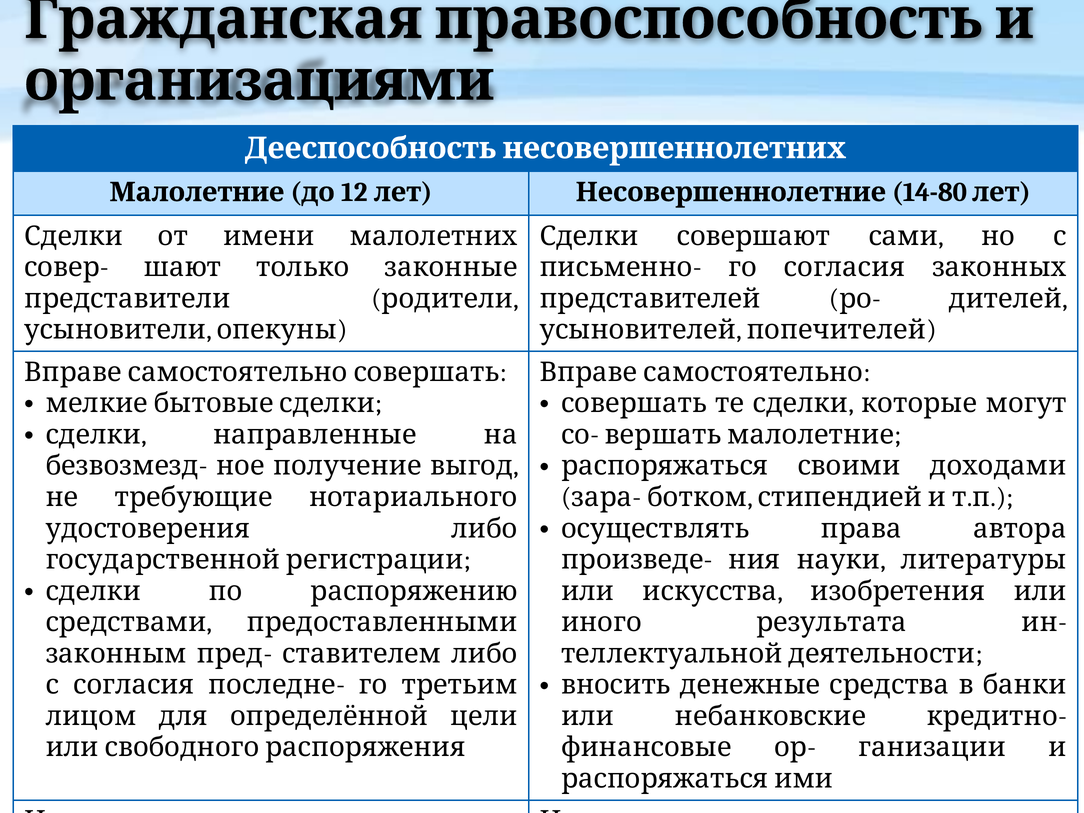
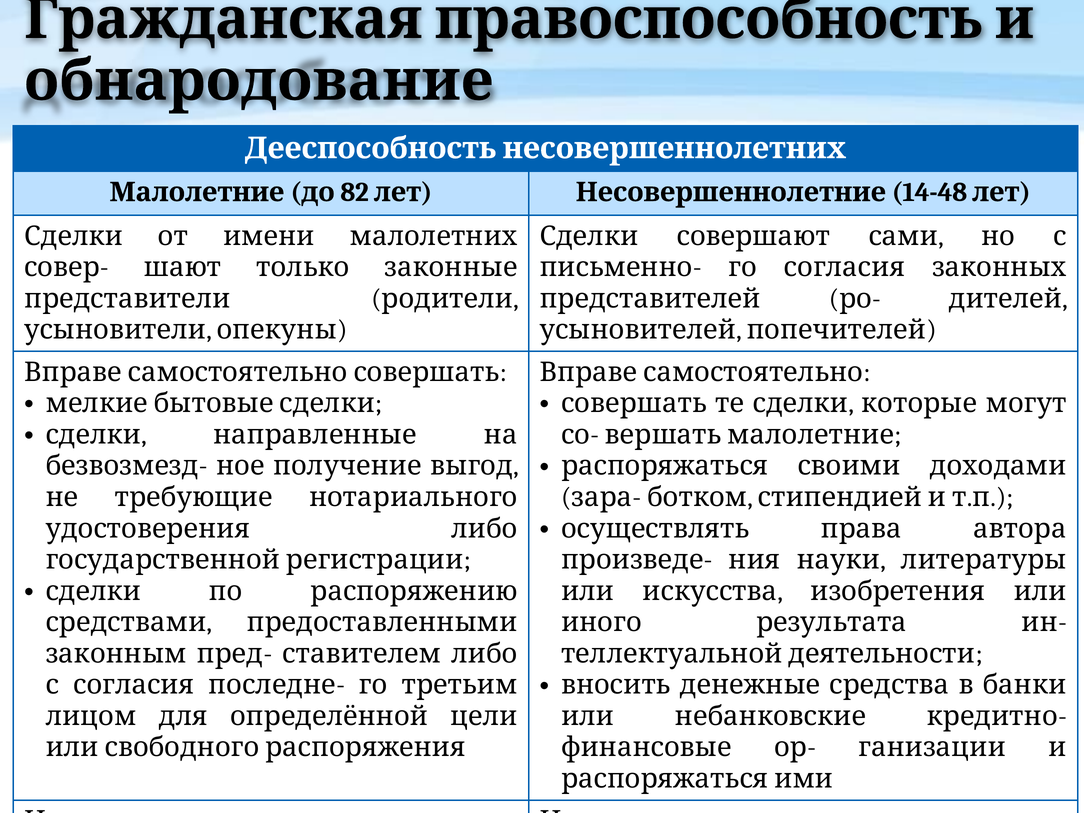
организациями: организациями -> обнародование
12: 12 -> 82
14-80: 14-80 -> 14-48
